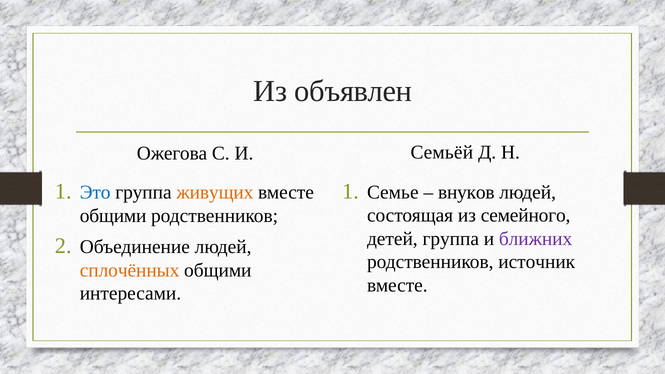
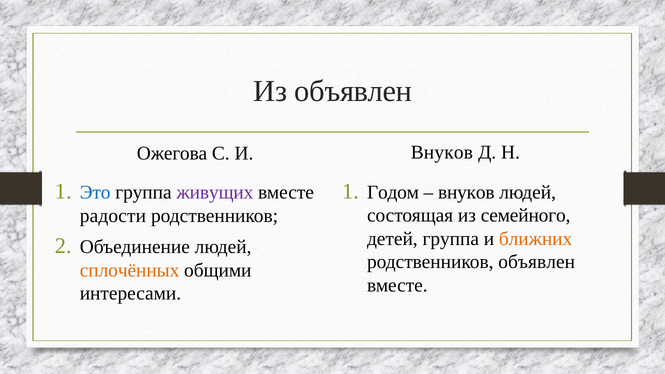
Семьёй at (442, 153): Семьёй -> Внуков
живущих colour: orange -> purple
Семье: Семье -> Годом
общими at (113, 216): общими -> радости
ближних colour: purple -> orange
родственников источник: источник -> объявлен
